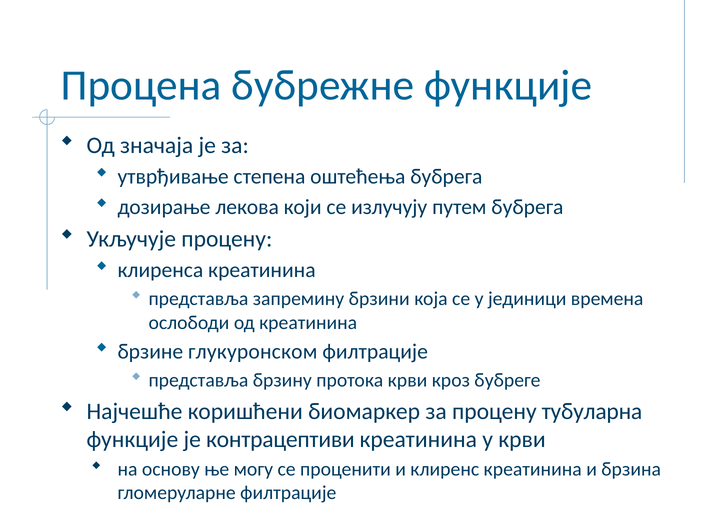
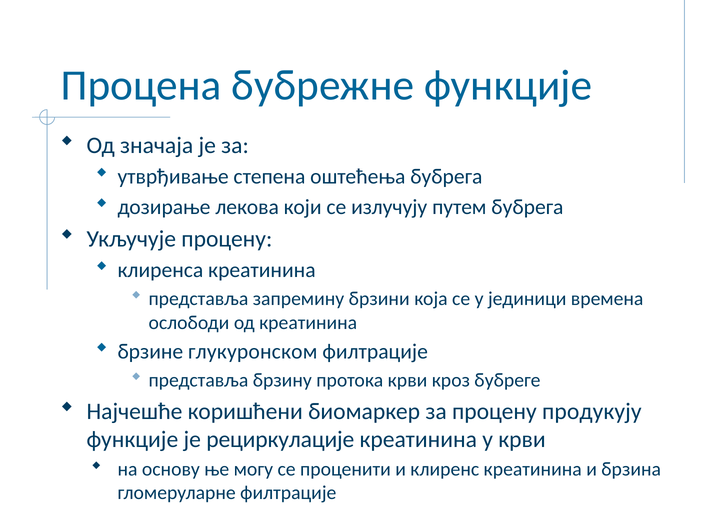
тубуларна: тубуларна -> продукују
контрацептиви: контрацептиви -> рециркулације
